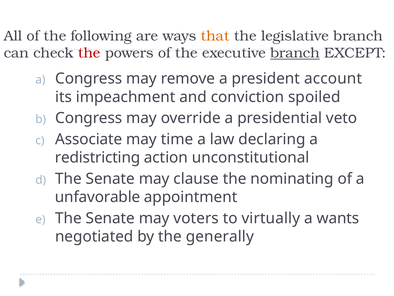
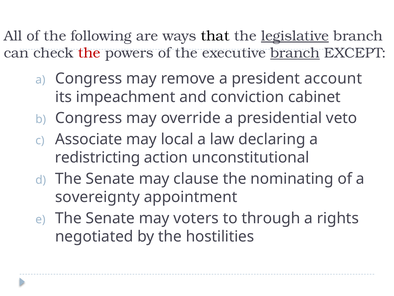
that colour: orange -> black
legislative underline: none -> present
spoiled: spoiled -> cabinet
time: time -> local
unfavorable: unfavorable -> sovereignty
virtually: virtually -> through
wants: wants -> rights
generally: generally -> hostilities
